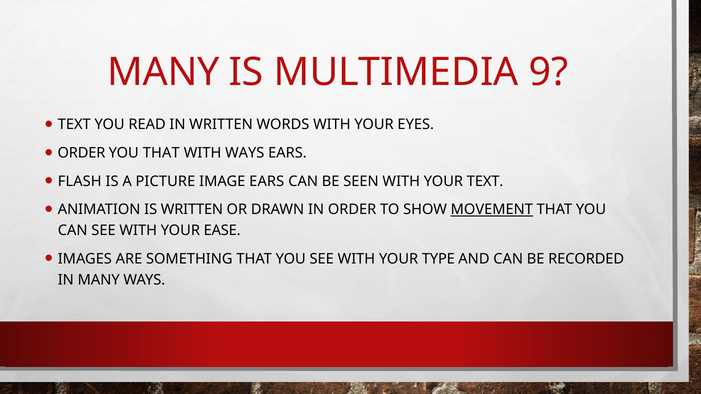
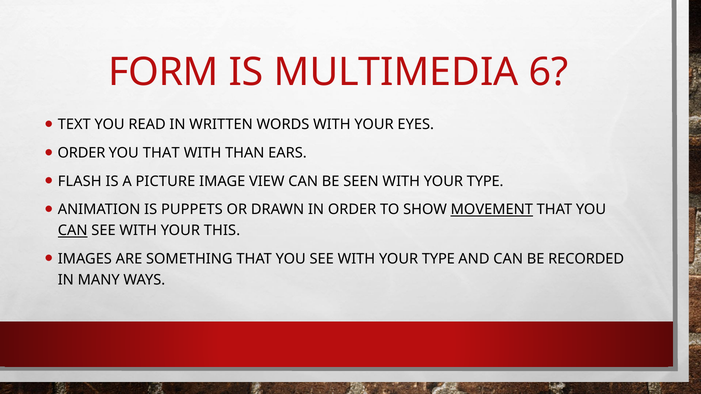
MANY at (163, 72): MANY -> FORM
9: 9 -> 6
WITH WAYS: WAYS -> THAN
IMAGE EARS: EARS -> VIEW
SEEN WITH YOUR TEXT: TEXT -> TYPE
IS WRITTEN: WRITTEN -> PUPPETS
CAN at (73, 231) underline: none -> present
EASE: EASE -> THIS
